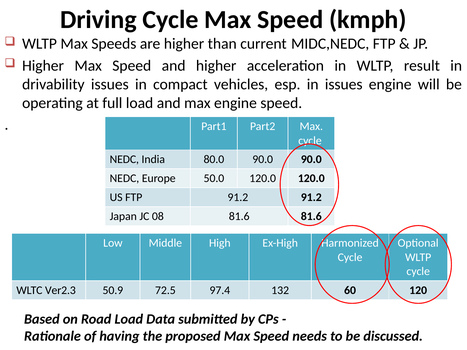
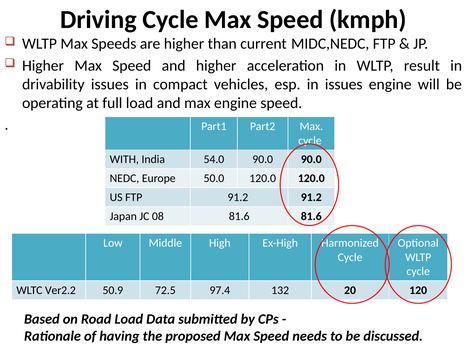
NEDC at (124, 160): NEDC -> WITH
80.0: 80.0 -> 54.0
Ver2.3: Ver2.3 -> Ver2.2
60: 60 -> 20
